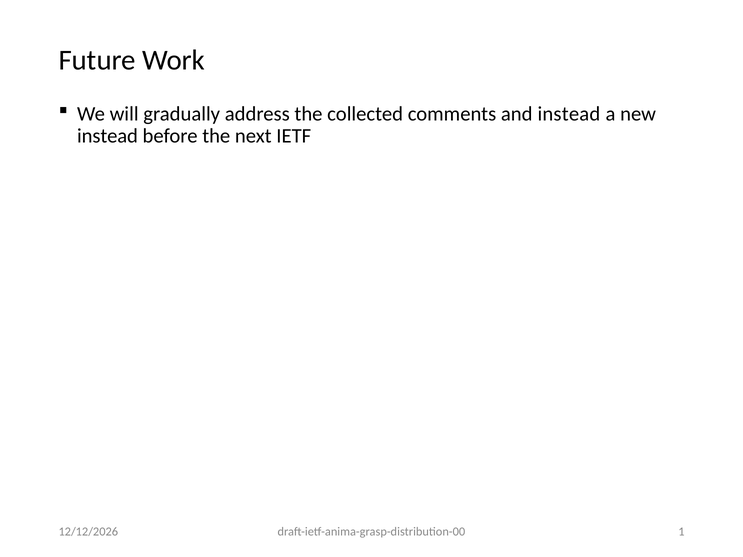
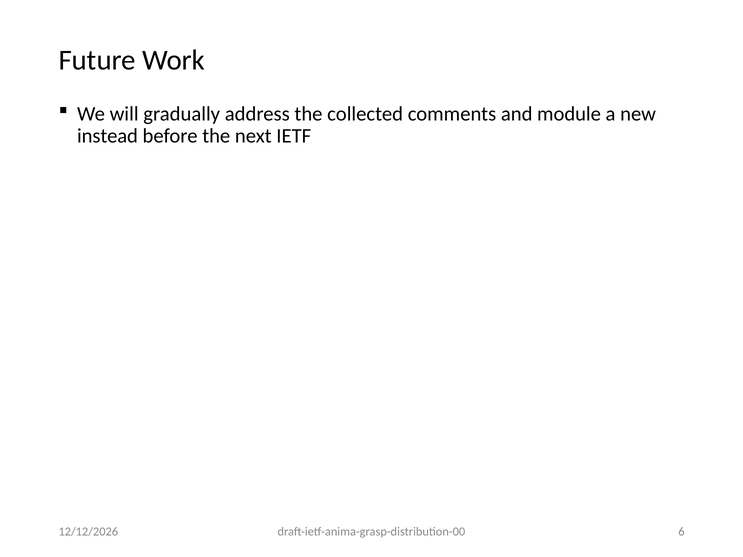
and instead: instead -> module
1: 1 -> 6
